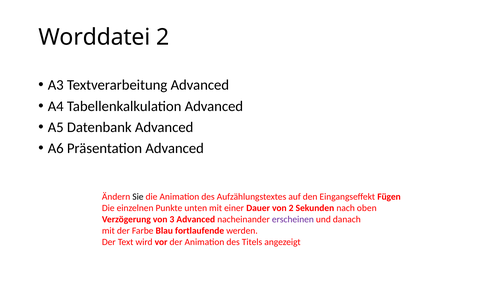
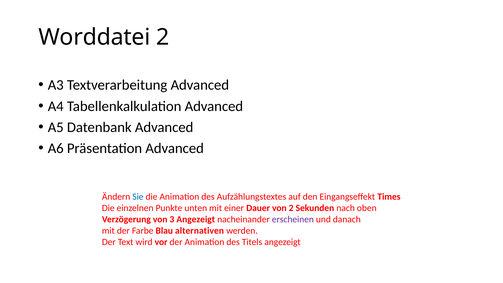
Sie colour: black -> blue
Fügen: Fügen -> Times
3 Advanced: Advanced -> Angezeigt
fortlaufende: fortlaufende -> alternativen
